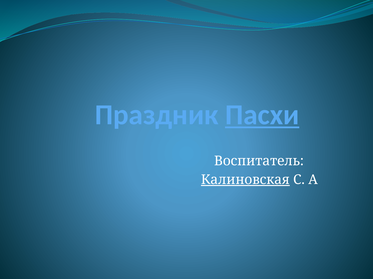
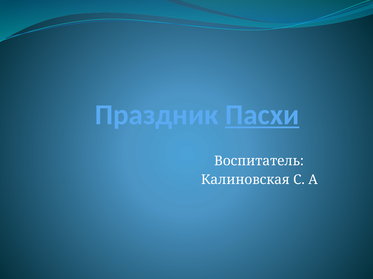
Калиновская underline: present -> none
